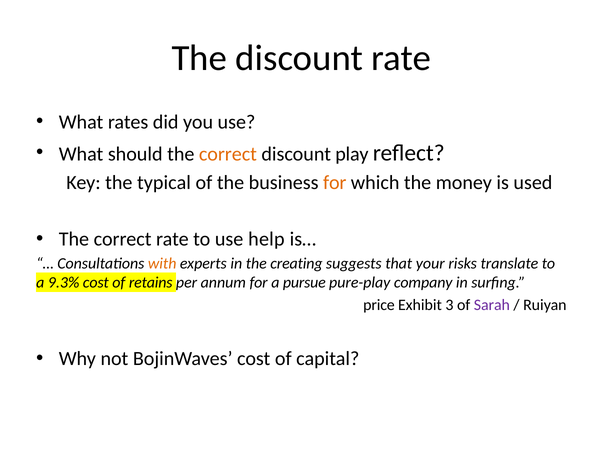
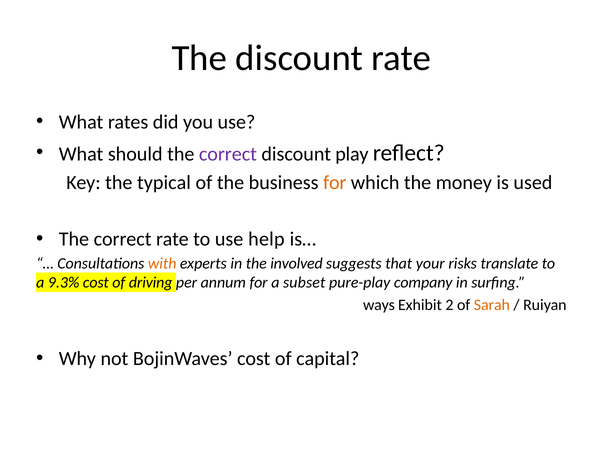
correct at (228, 154) colour: orange -> purple
creating: creating -> involved
retains: retains -> driving
pursue: pursue -> subset
price: price -> ways
3: 3 -> 2
Sarah colour: purple -> orange
